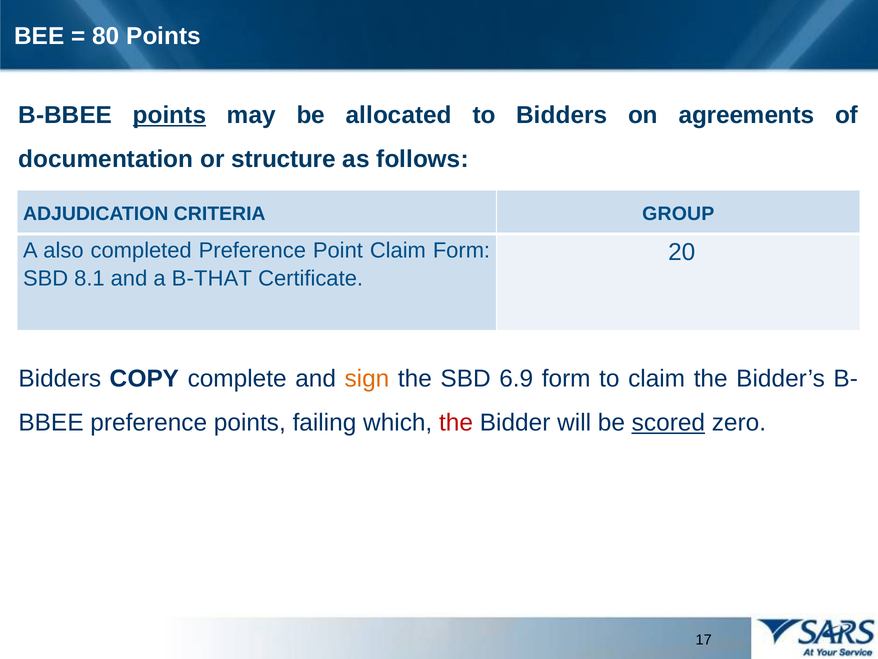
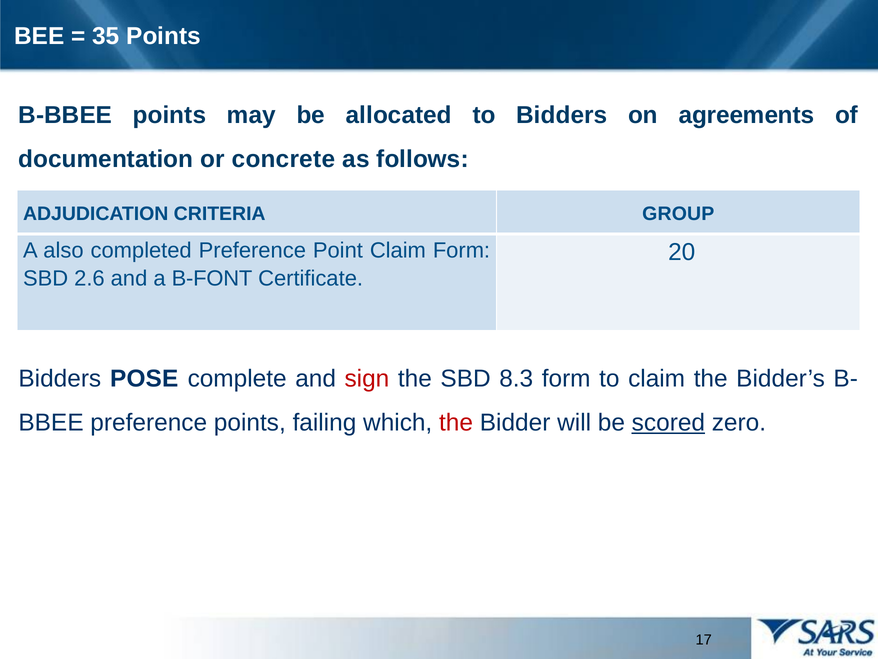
80: 80 -> 35
points at (169, 115) underline: present -> none
structure: structure -> concrete
8.1: 8.1 -> 2.6
B-THAT: B-THAT -> B-FONT
COPY: COPY -> POSE
sign colour: orange -> red
6.9: 6.9 -> 8.3
